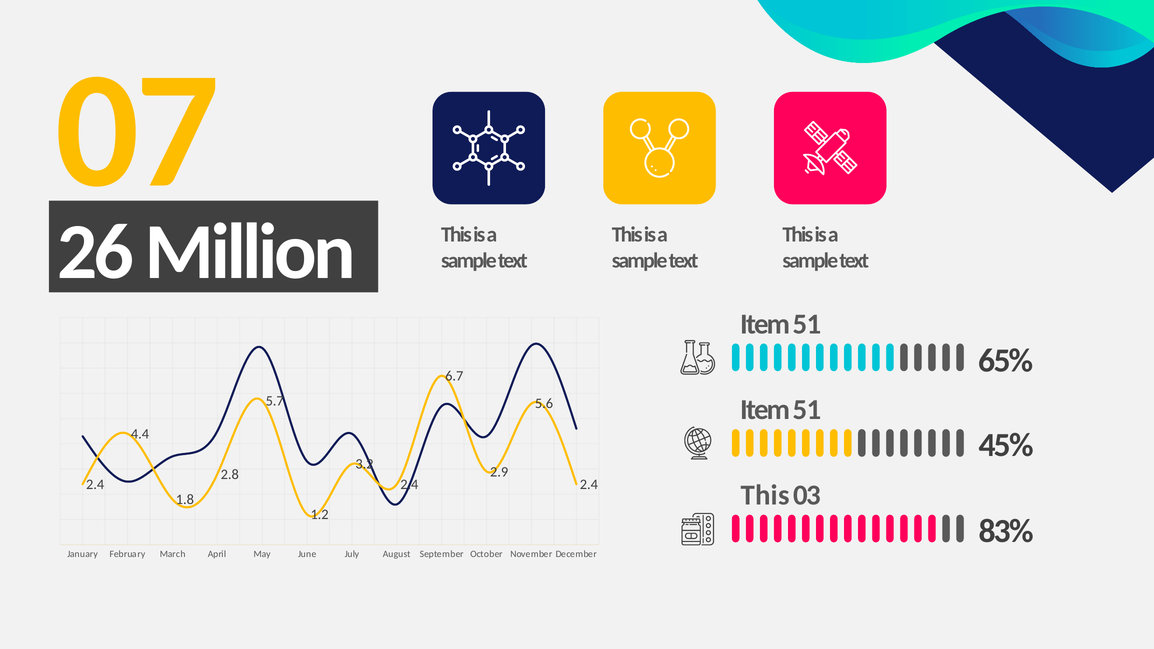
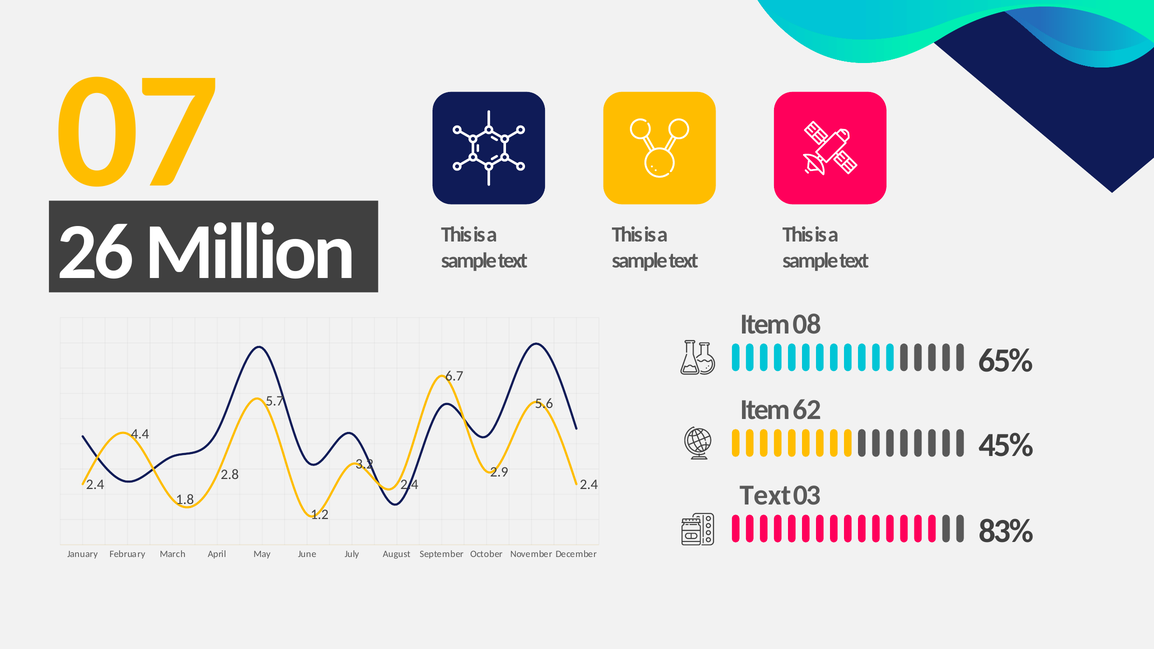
51 at (807, 324): 51 -> 08
51 at (807, 410): 51 -> 62
This at (765, 495): This -> Text
